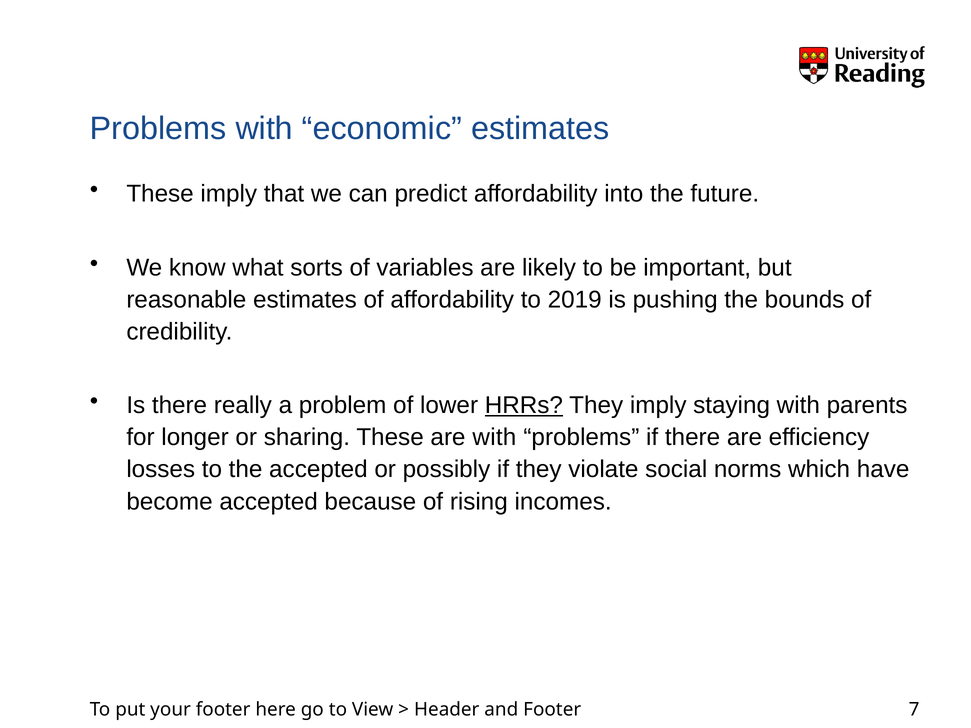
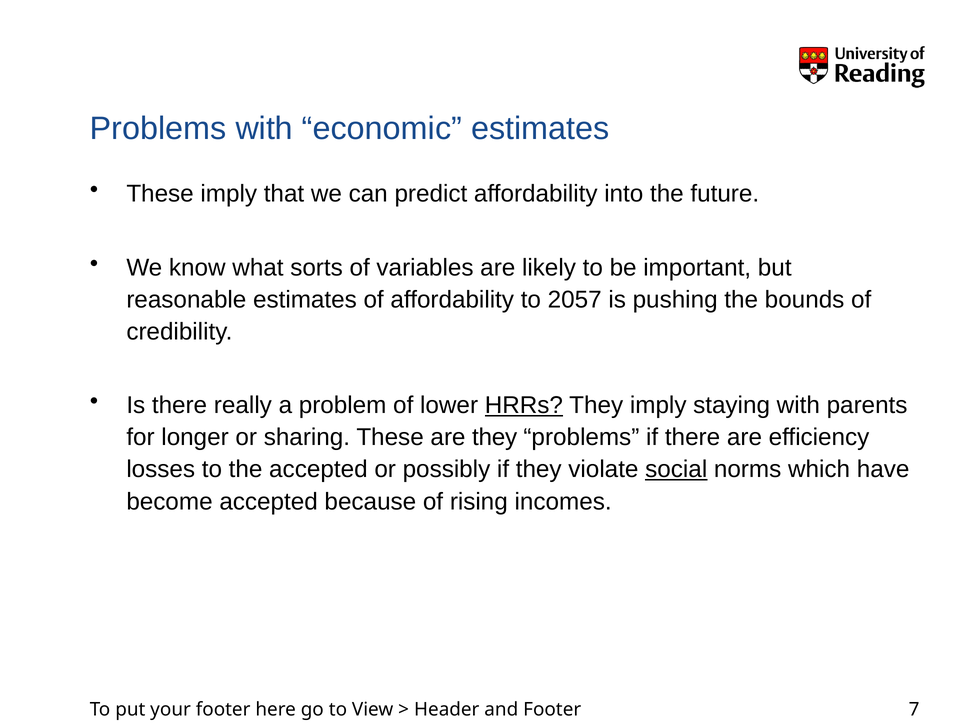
2019: 2019 -> 2057
are with: with -> they
social underline: none -> present
